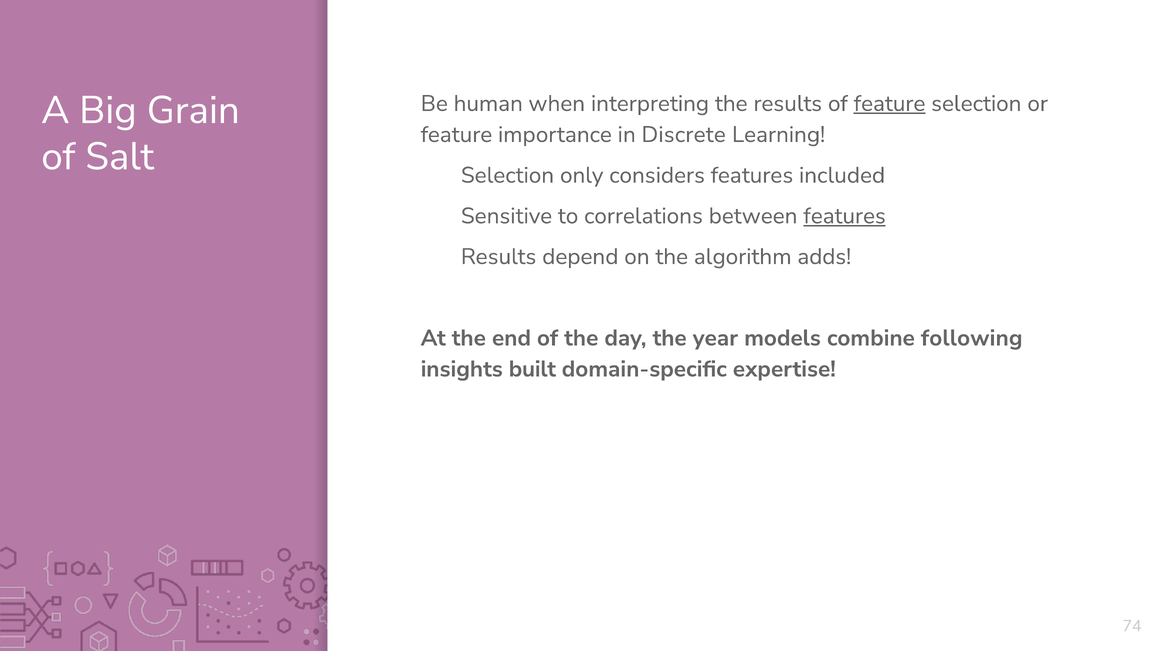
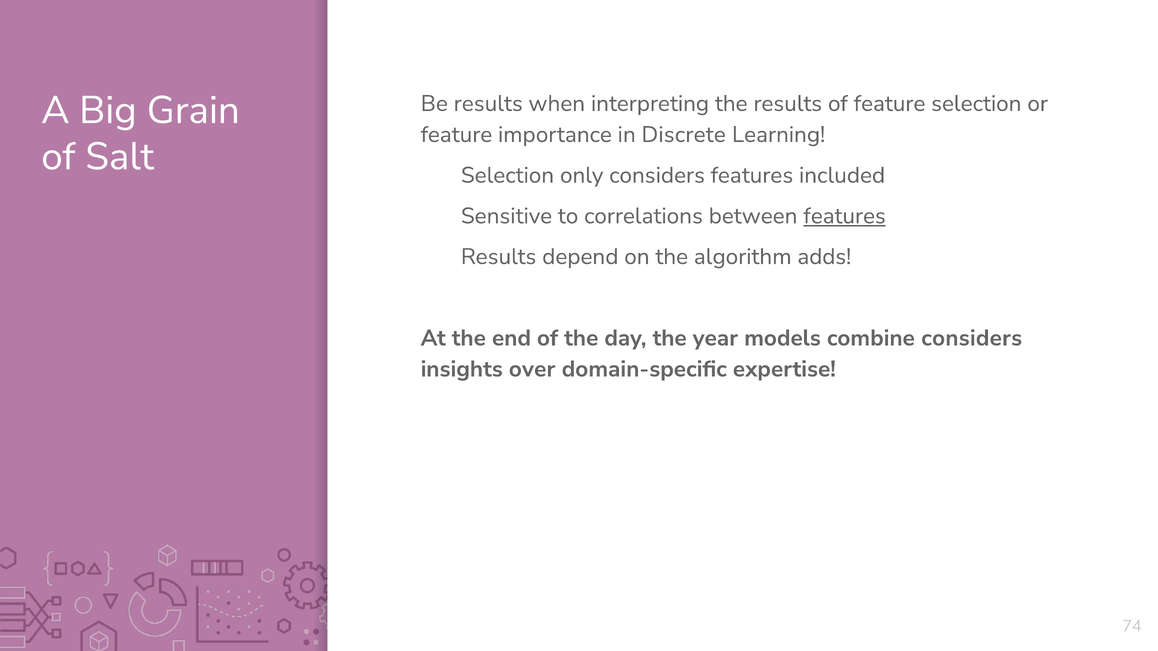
Be human: human -> results
feature at (890, 104) underline: present -> none
combine following: following -> considers
built: built -> over
